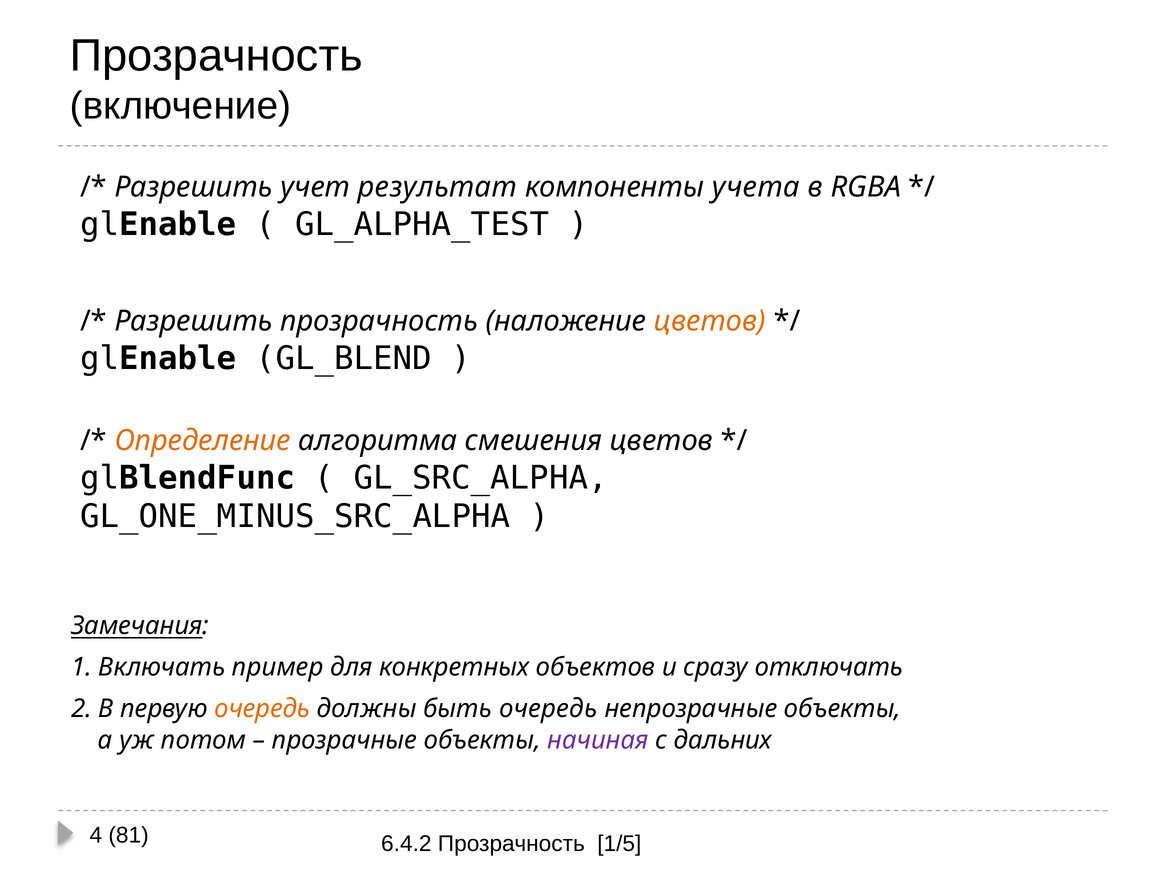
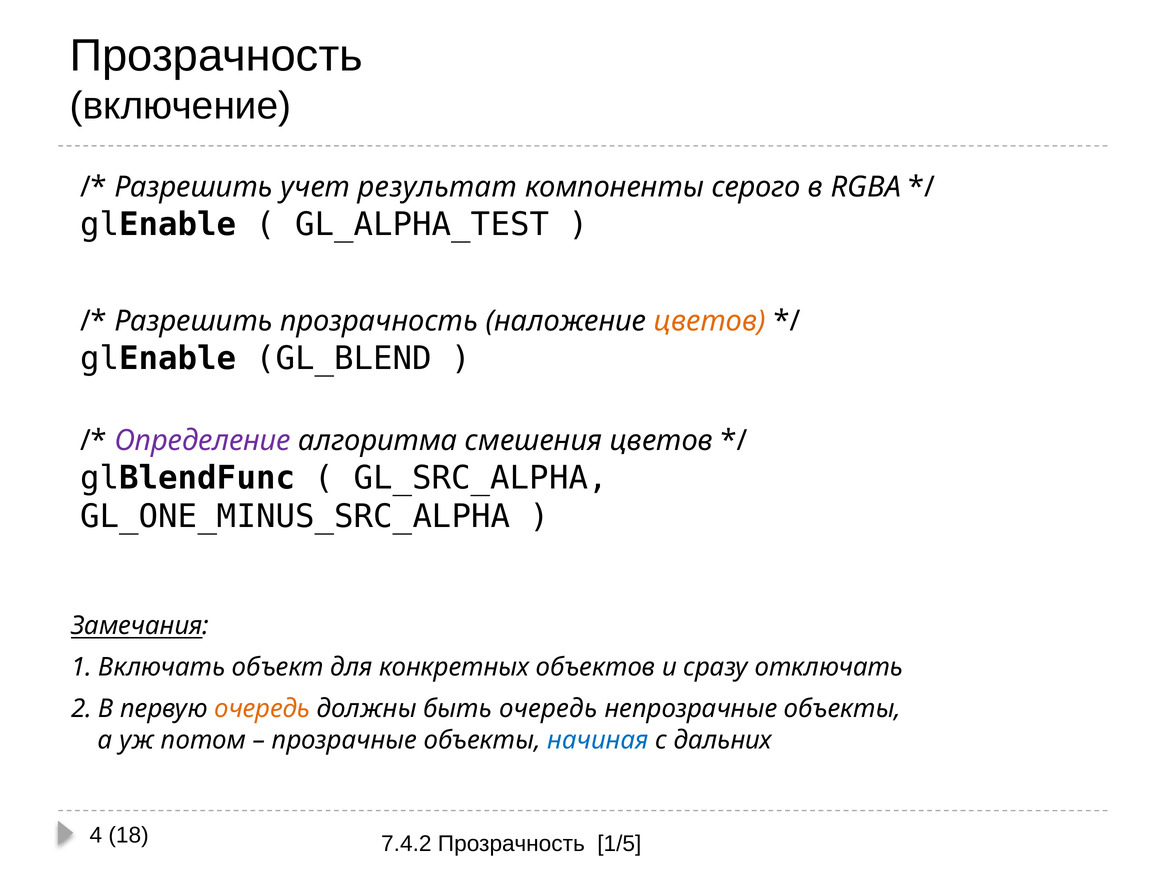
учета: учета -> серого
Определение colour: orange -> purple
пример: пример -> объект
начиная colour: purple -> blue
81: 81 -> 18
6.4.2: 6.4.2 -> 7.4.2
